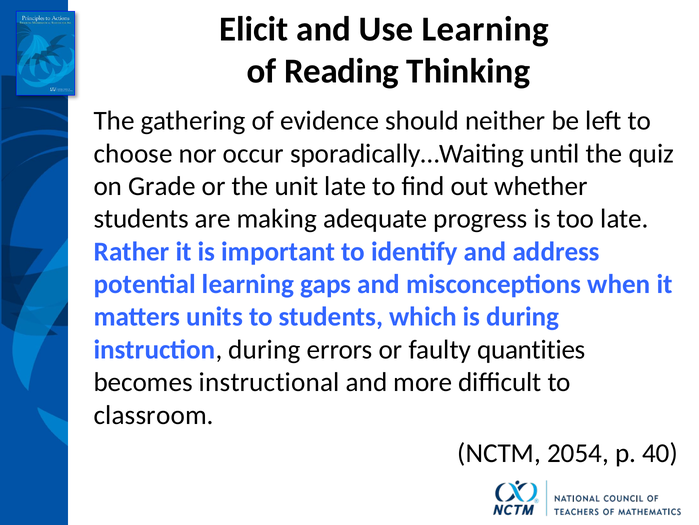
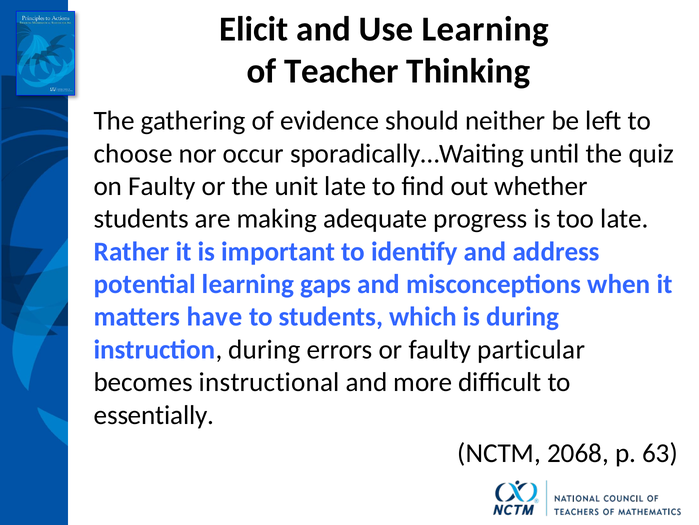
Reading: Reading -> Teacher
on Grade: Grade -> Faulty
units: units -> have
quantities: quantities -> particular
classroom: classroom -> essentially
2054: 2054 -> 2068
40: 40 -> 63
